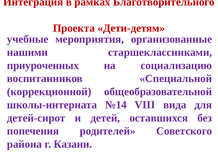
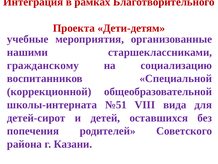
приуроченных: приуроченных -> гражданскому
№14: №14 -> №51
